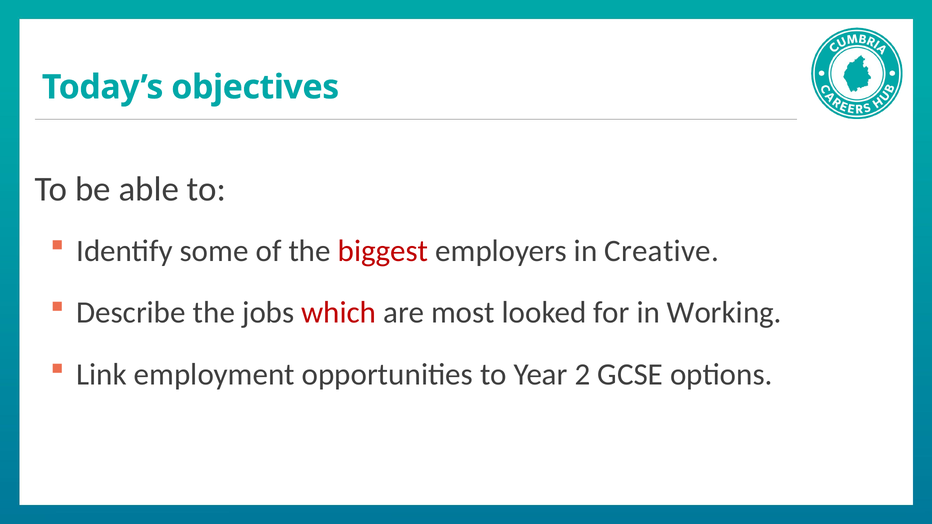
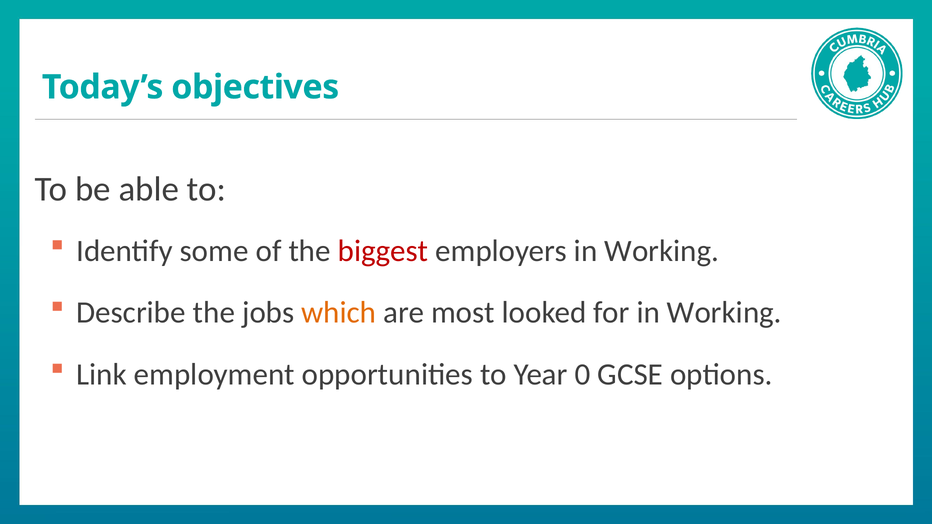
employers in Creative: Creative -> Working
which colour: red -> orange
2: 2 -> 0
